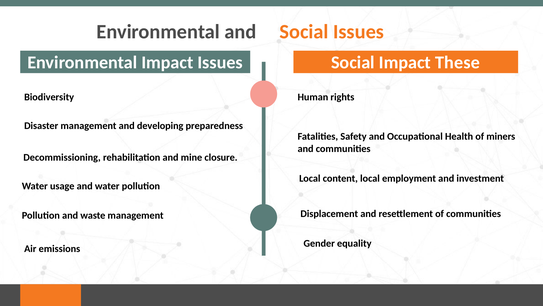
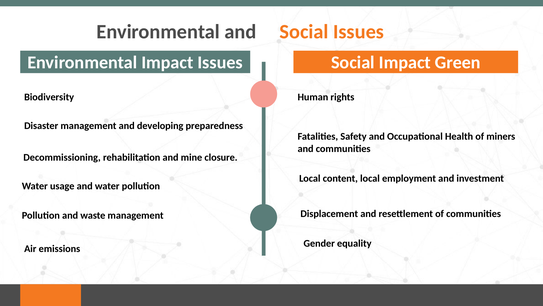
These: These -> Green
